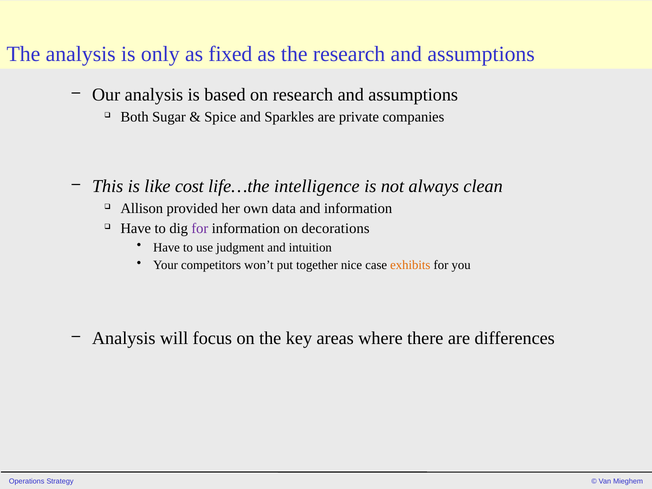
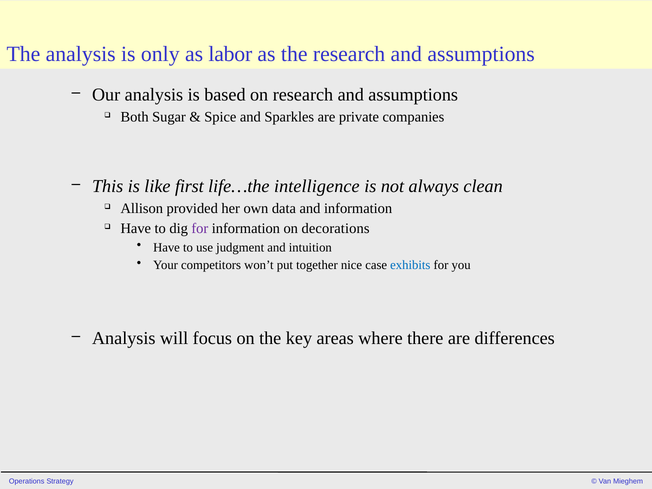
fixed: fixed -> labor
cost: cost -> first
exhibits colour: orange -> blue
